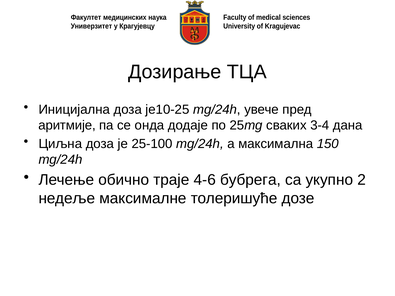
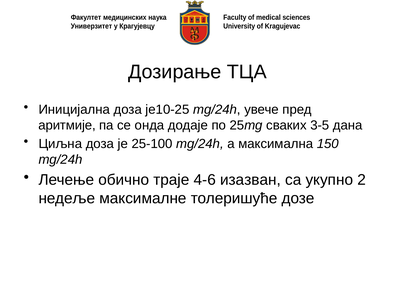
3-4: 3-4 -> 3-5
бубрега: бубрега -> изазван
